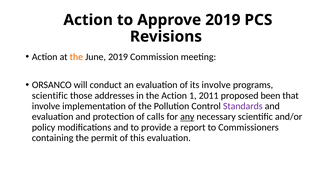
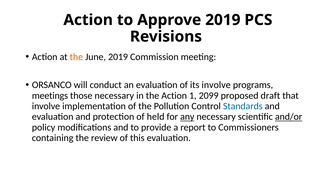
scientific at (50, 96): scientific -> meetings
those addresses: addresses -> necessary
2011: 2011 -> 2099
been: been -> draft
Standards colour: purple -> blue
calls: calls -> held
and/or underline: none -> present
permit: permit -> review
